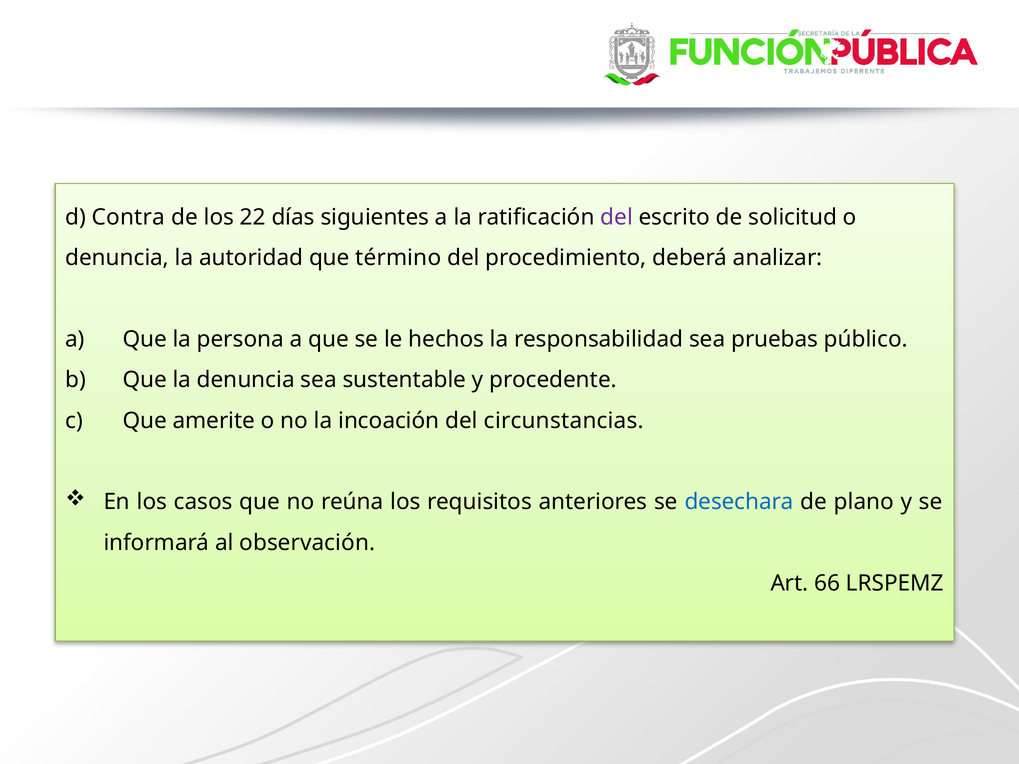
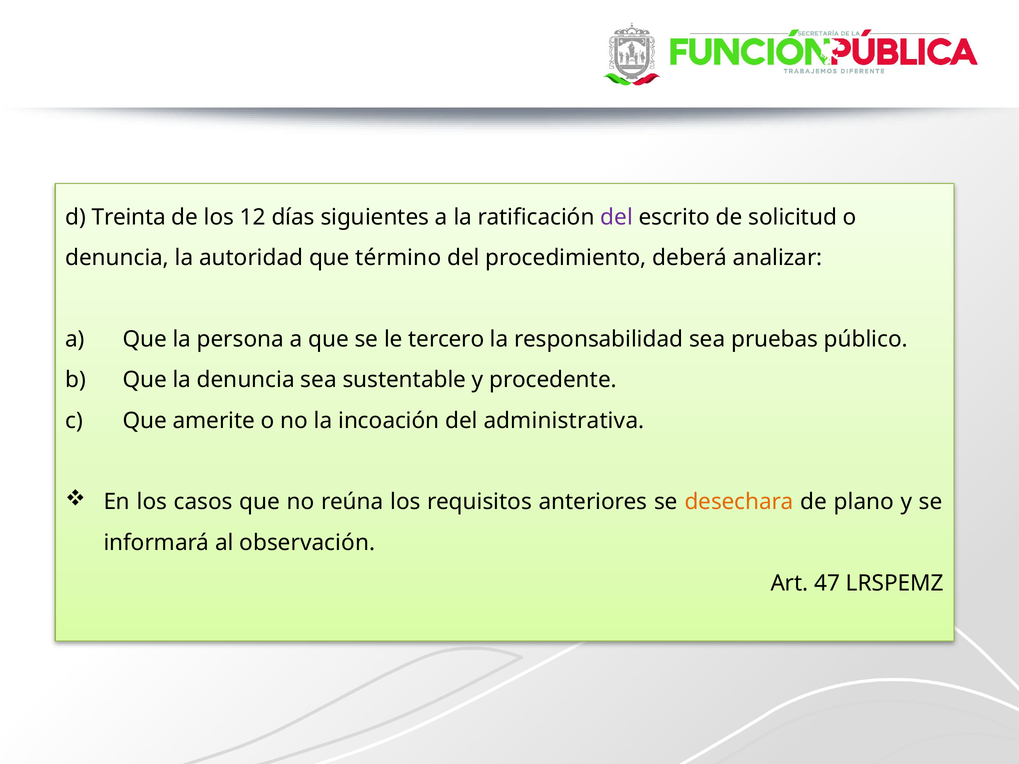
Contra: Contra -> Treinta
22: 22 -> 12
hechos: hechos -> tercero
circunstancias: circunstancias -> administrativa
desechara colour: blue -> orange
66: 66 -> 47
